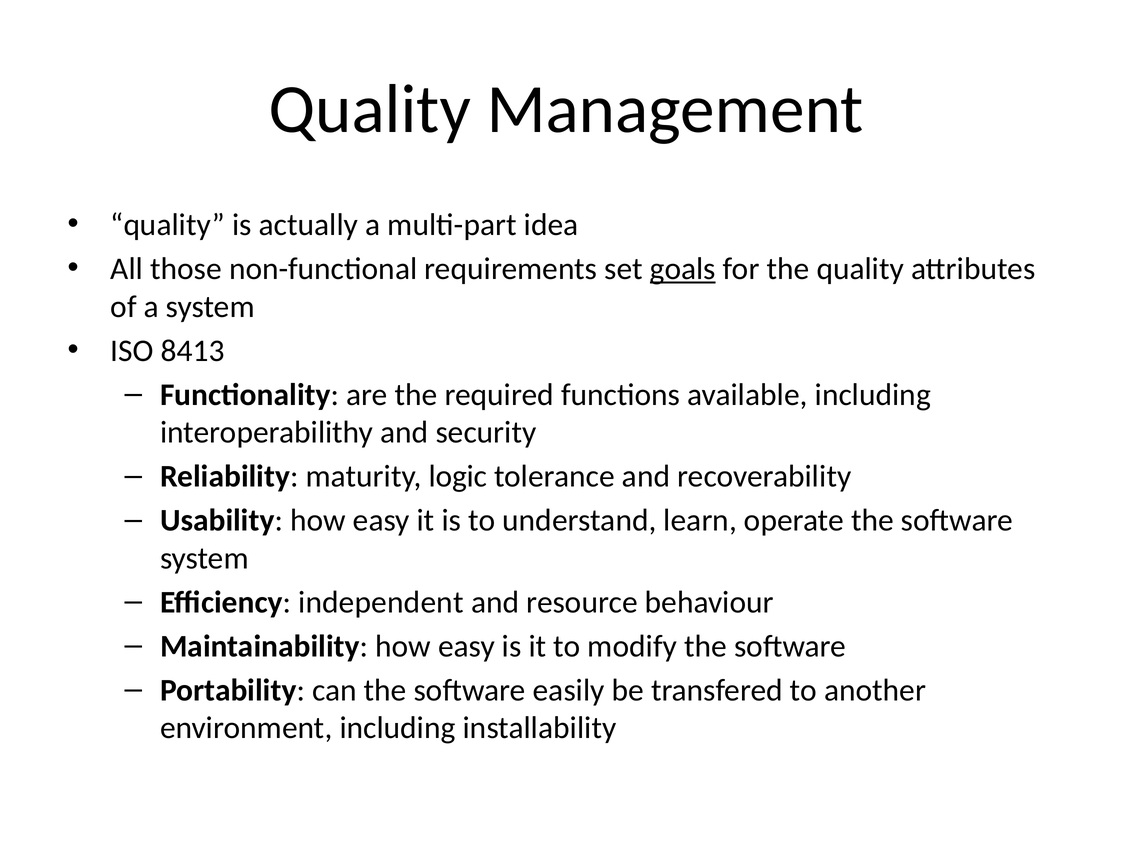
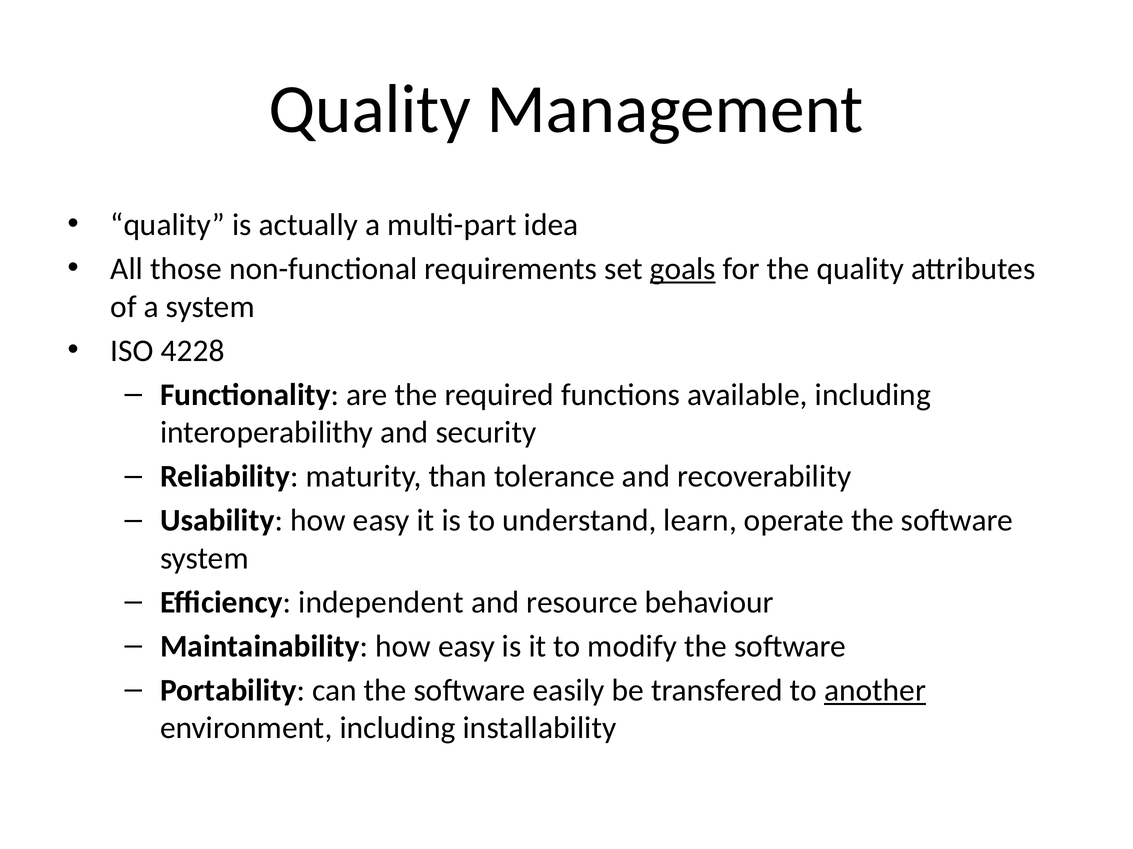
8413: 8413 -> 4228
logic: logic -> than
another underline: none -> present
